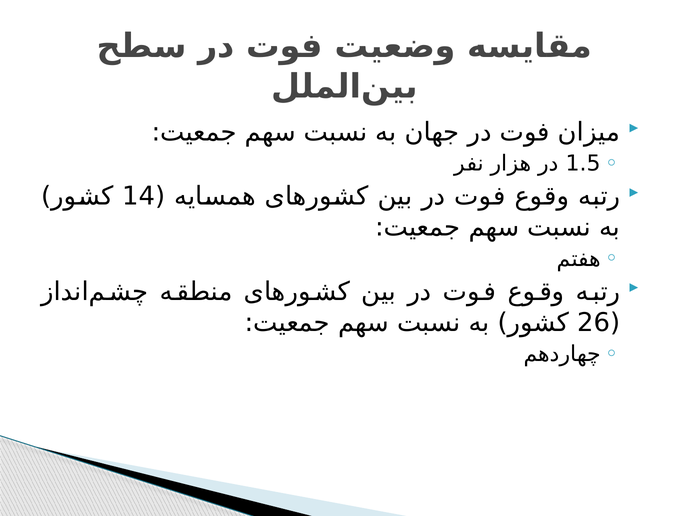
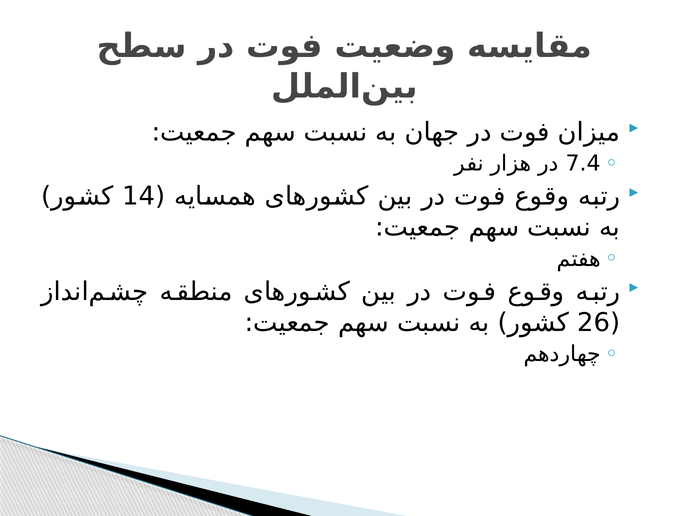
1.5: 1.5 -> 7.4
